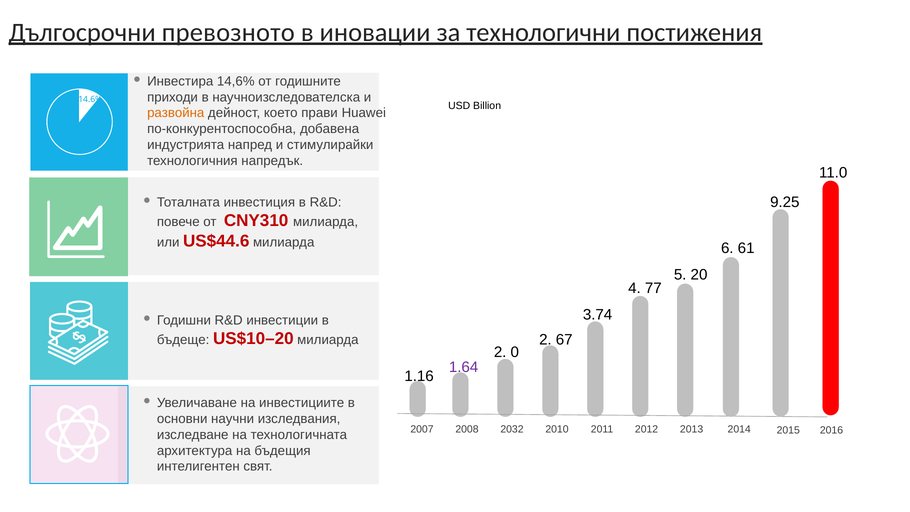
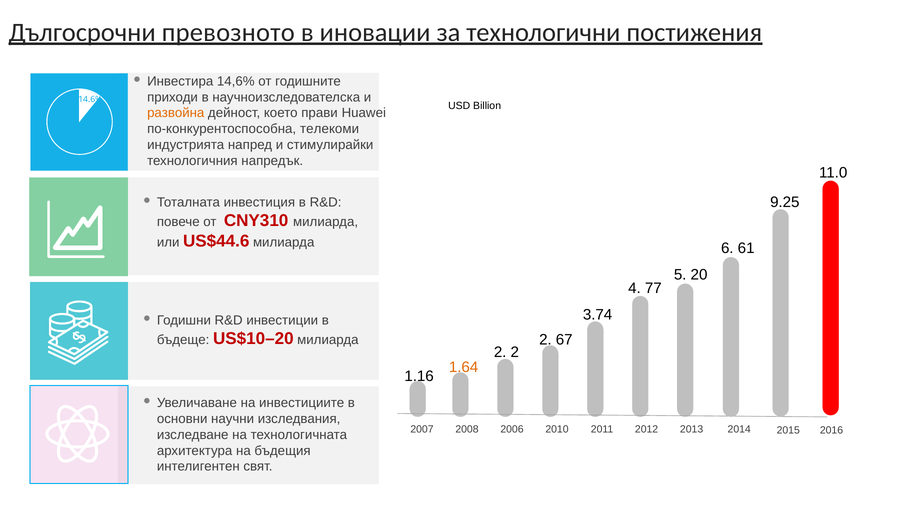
добавена: добавена -> телекоми
0 at (515, 352): 0 -> 2
1.64 colour: purple -> orange
2032: 2032 -> 2006
